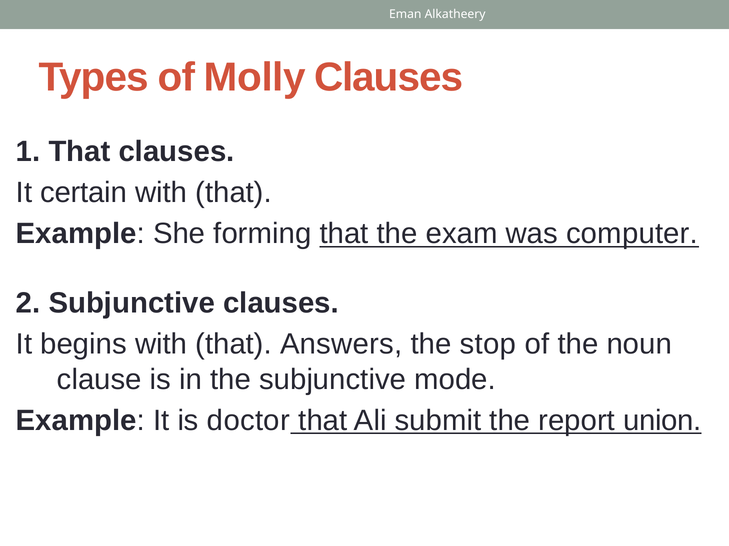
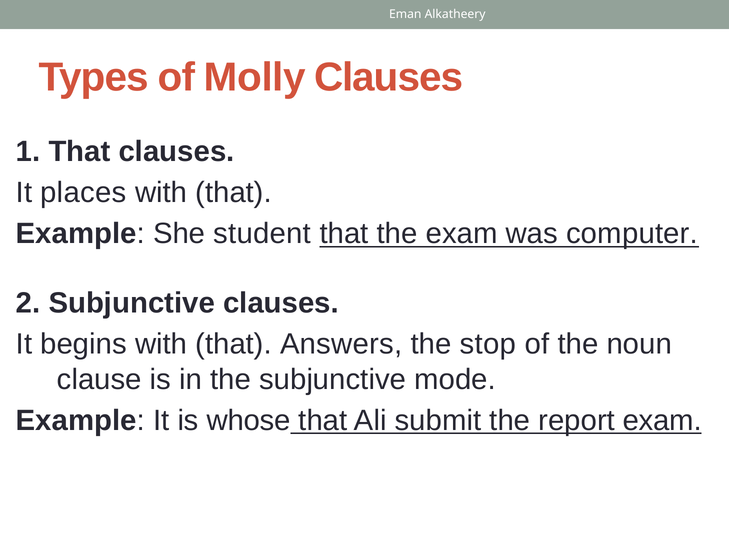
certain: certain -> places
forming: forming -> student
doctor: doctor -> whose
report union: union -> exam
